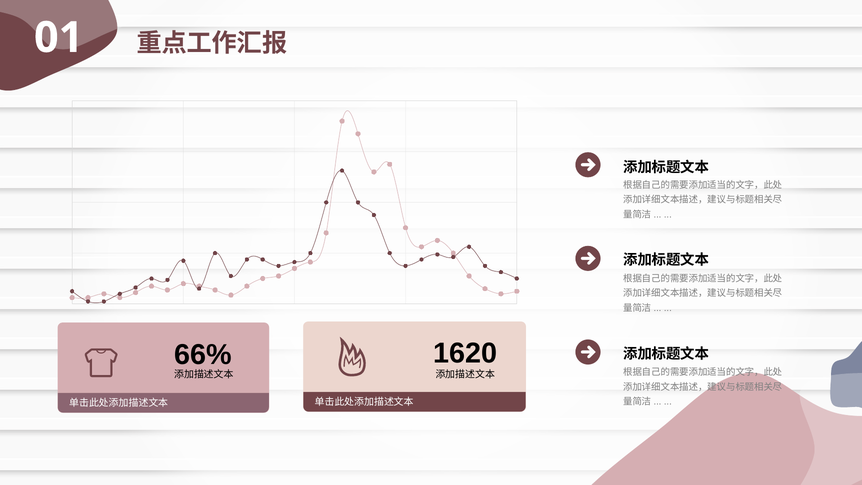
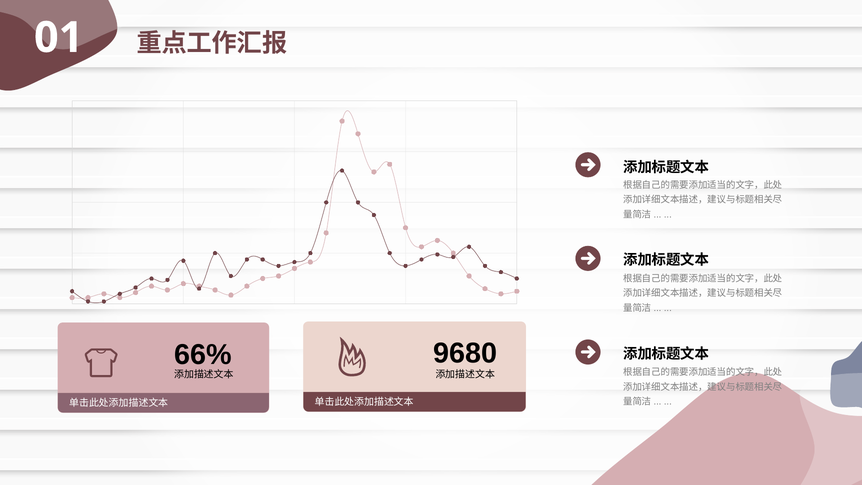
1620: 1620 -> 9680
